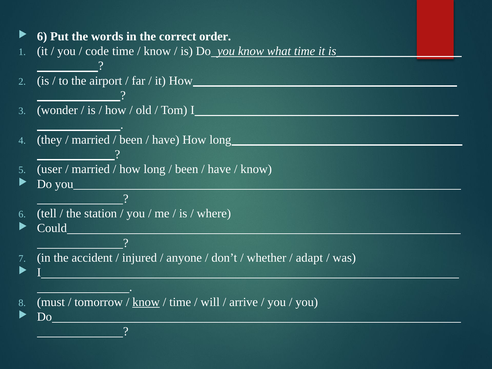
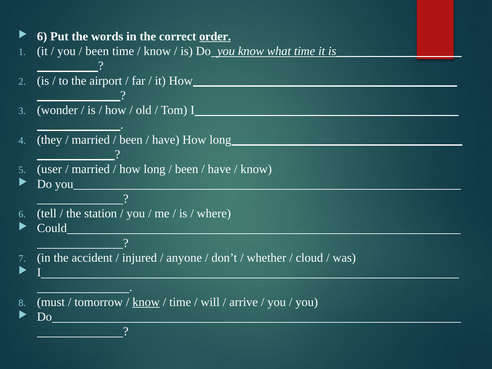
order underline: none -> present
code at (97, 51): code -> been
adapt: adapt -> cloud
